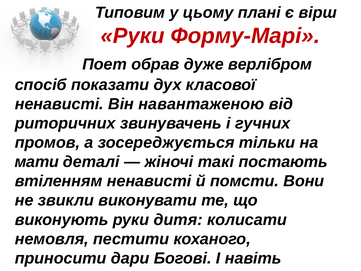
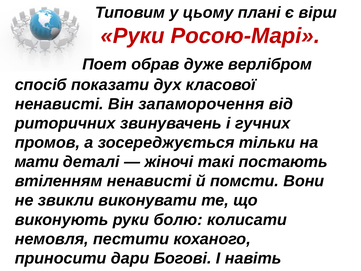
Форму-Марі: Форму-Марі -> Росою-Марі
навантаженою: навантаженою -> запаморочення
дитя: дитя -> болю
